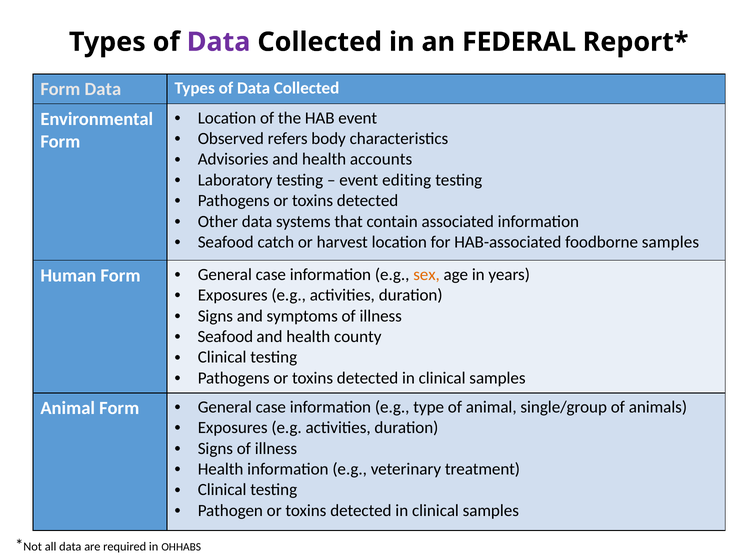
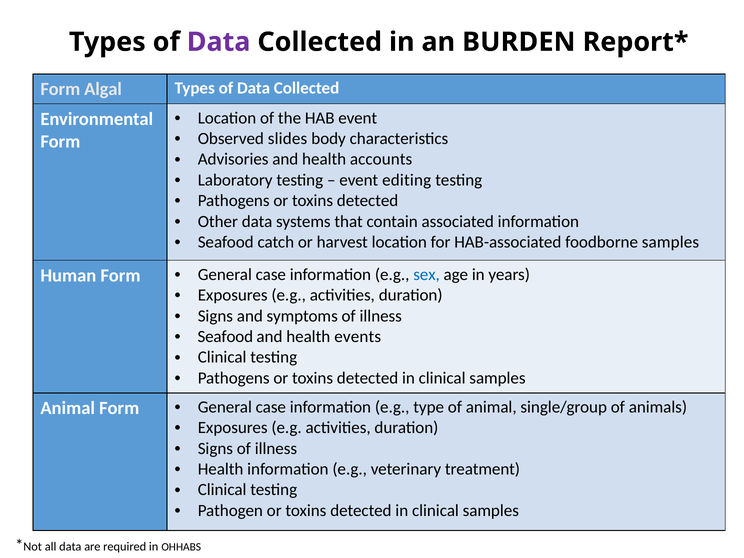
FEDERAL: FEDERAL -> BURDEN
Form Data: Data -> Algal
refers: refers -> slides
sex colour: orange -> blue
county: county -> events
